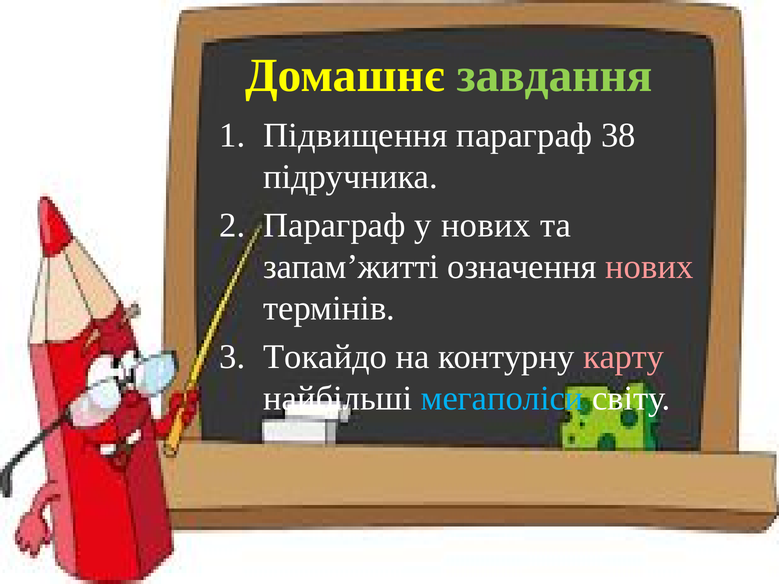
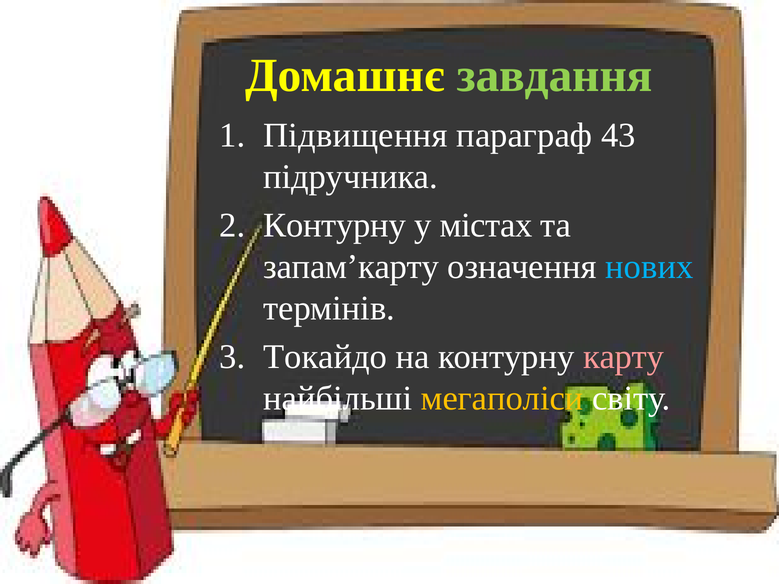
38: 38 -> 43
Параграф at (334, 225): Параграф -> Контурну
у нових: нових -> містах
запам’житті: запам’житті -> запам’карту
нових at (649, 267) colour: pink -> light blue
мегаполіси colour: light blue -> yellow
